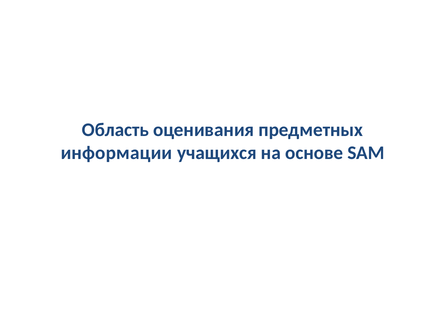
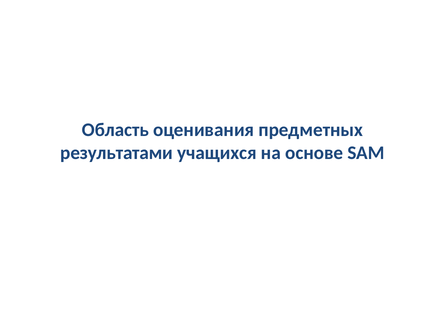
информации: информации -> результатами
